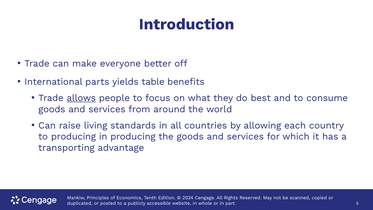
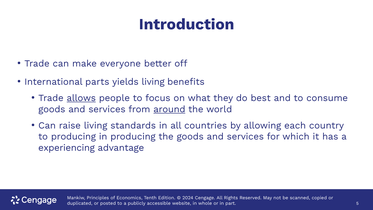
yields table: table -> living
around underline: none -> present
transporting: transporting -> experiencing
